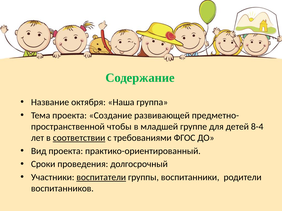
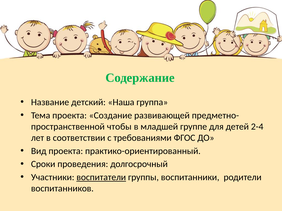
октября: октября -> детский
8-4: 8-4 -> 2-4
соответствии underline: present -> none
